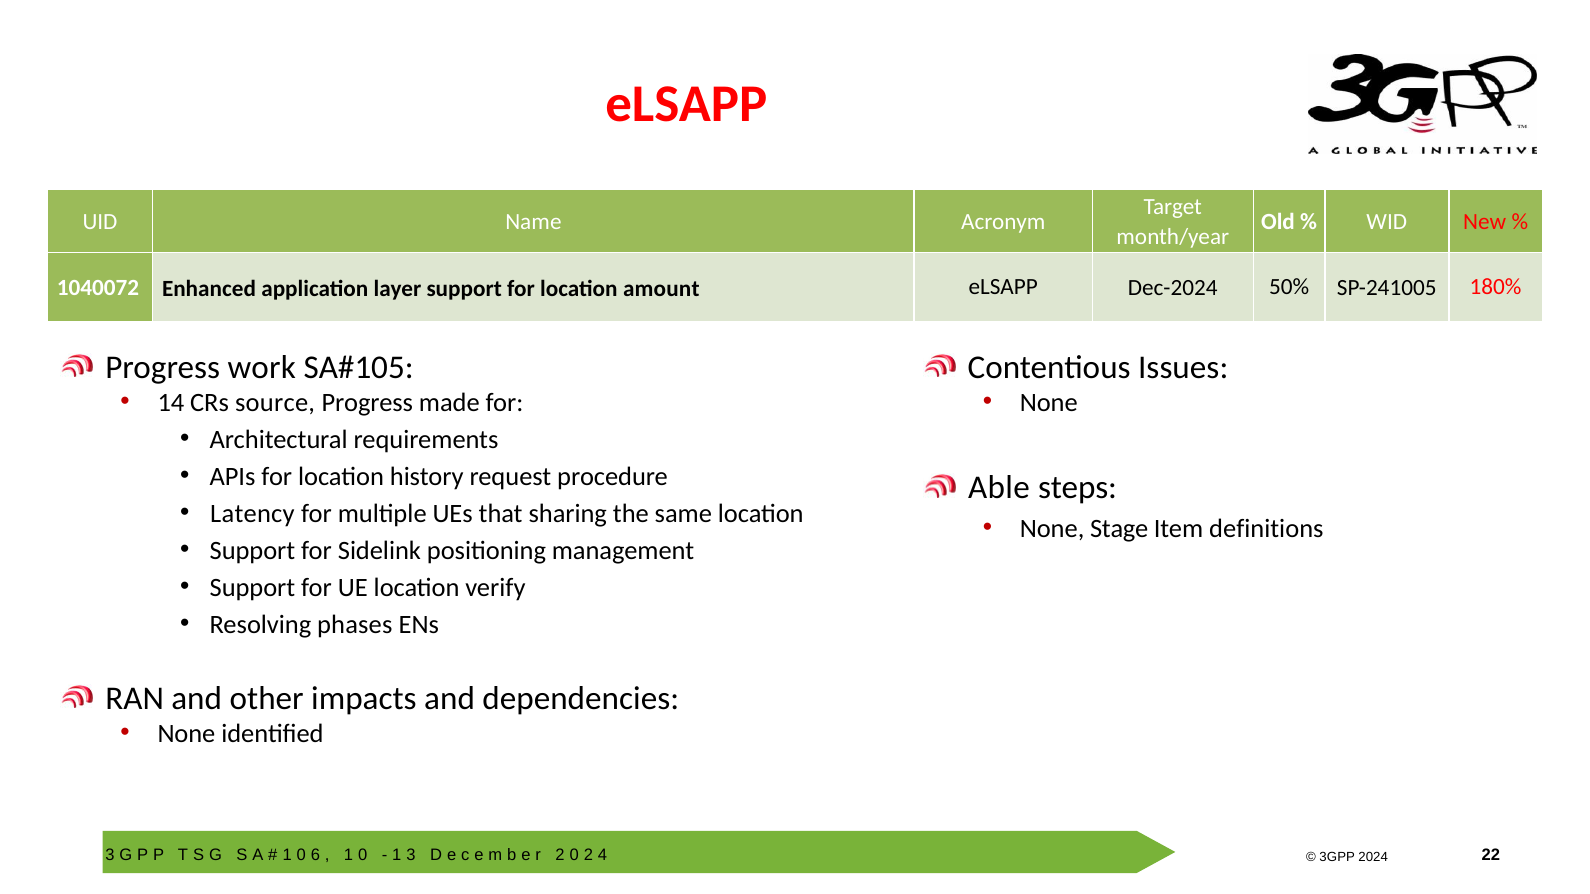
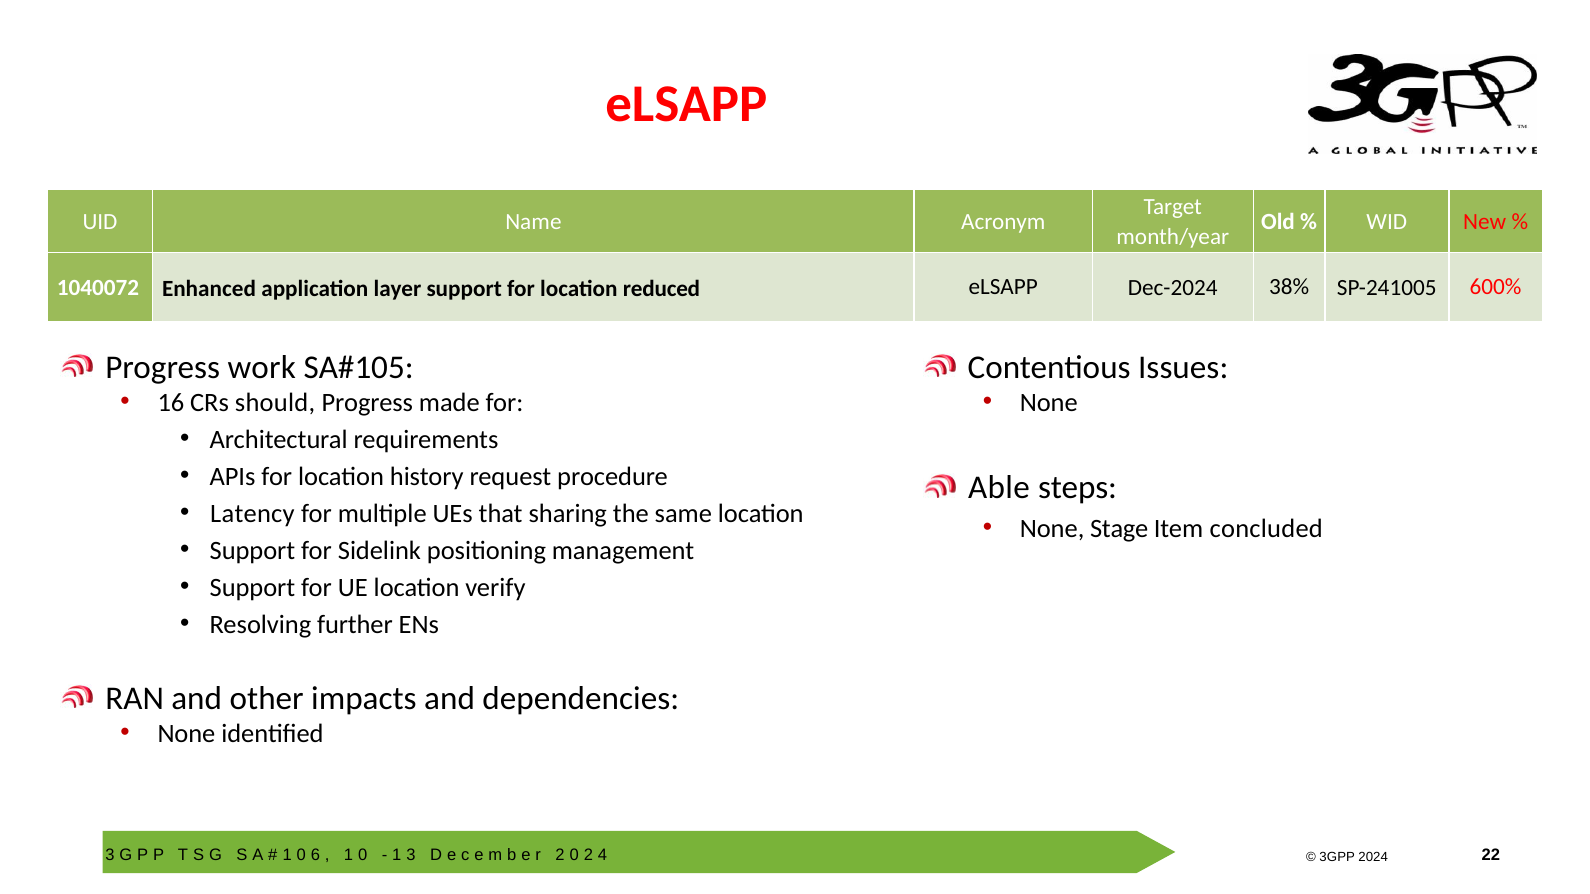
amount: amount -> reduced
50%: 50% -> 38%
180%: 180% -> 600%
14: 14 -> 16
source: source -> should
definitions: definitions -> concluded
phases: phases -> further
